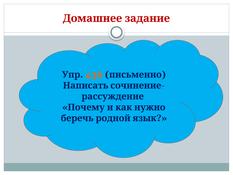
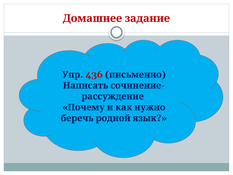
436 colour: orange -> red
